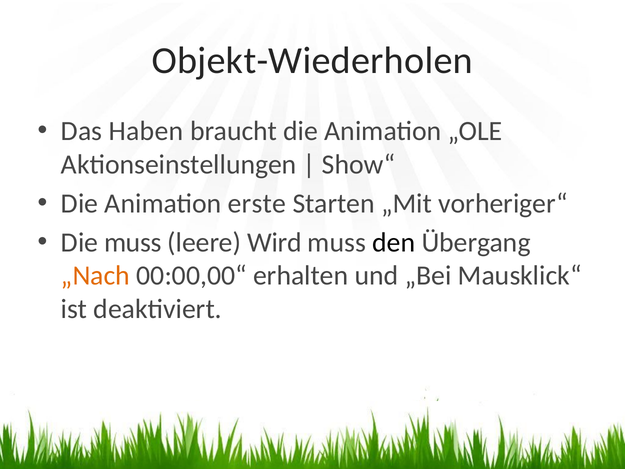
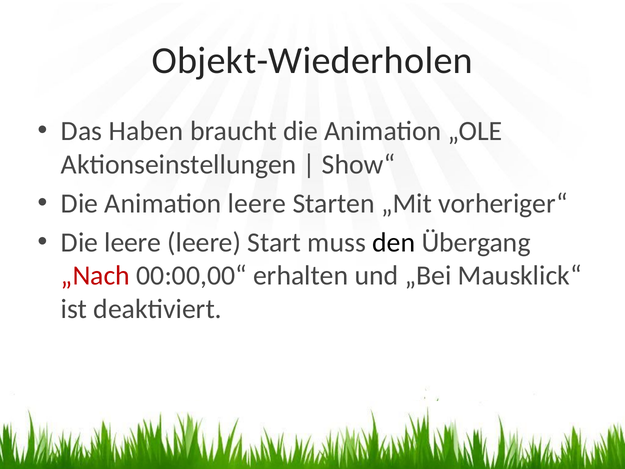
Animation erste: erste -> leere
Die muss: muss -> leere
Wird: Wird -> Start
„Nach colour: orange -> red
